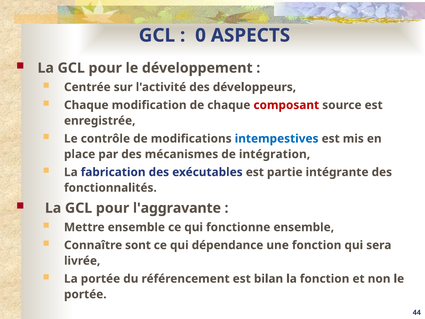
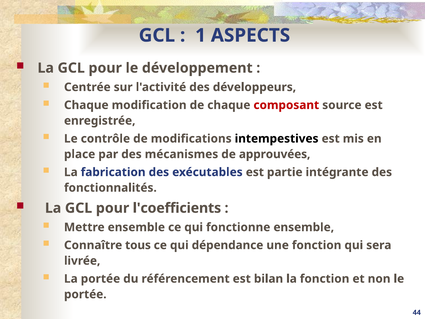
0: 0 -> 1
intempestives colour: blue -> black
intégration: intégration -> approuvées
l'aggravante: l'aggravante -> l'coefficients
sont: sont -> tous
